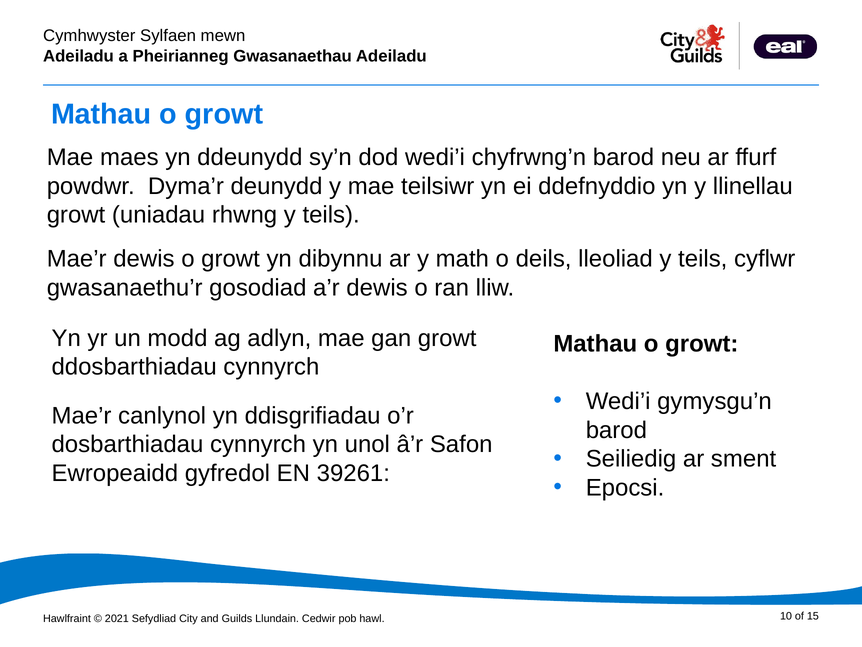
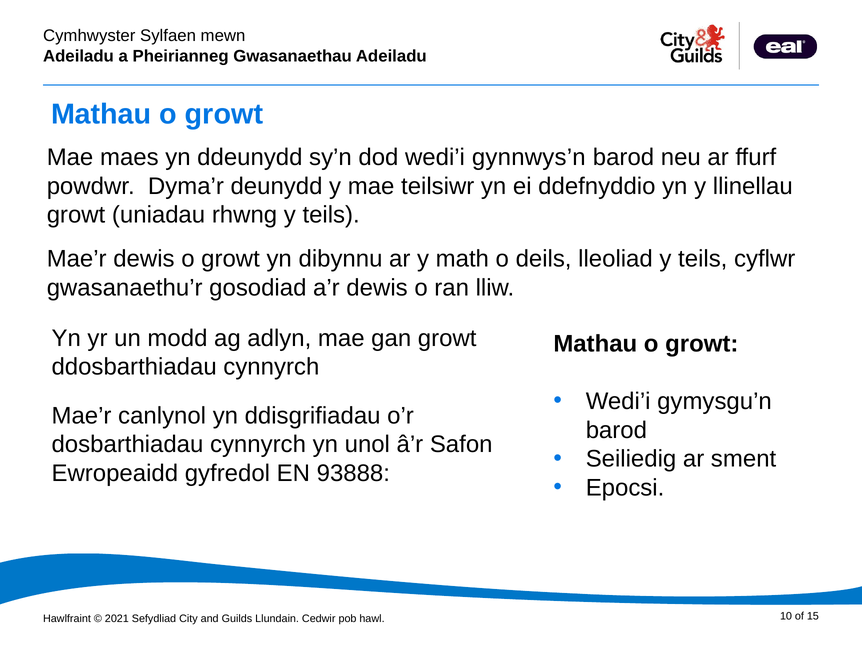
chyfrwng’n: chyfrwng’n -> gynnwys’n
39261: 39261 -> 93888
